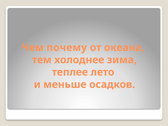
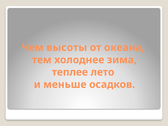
почему: почему -> высоты
